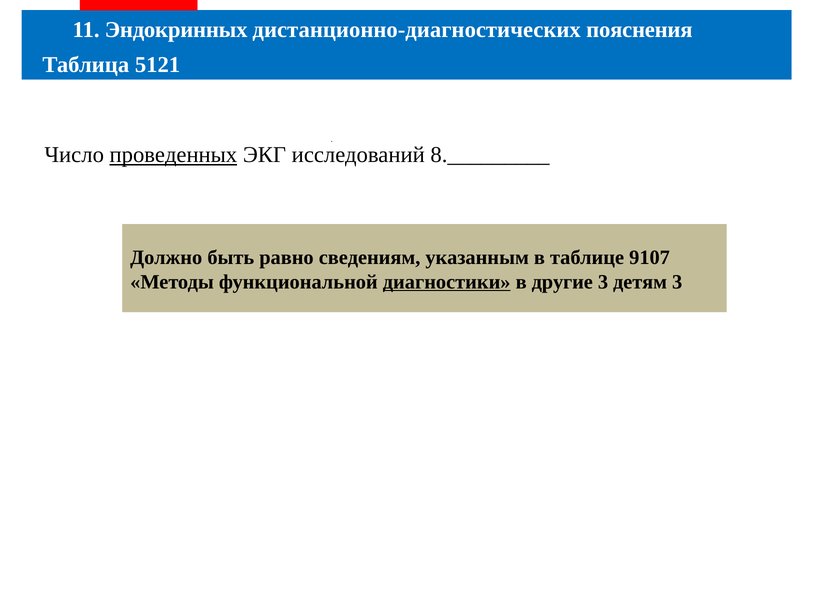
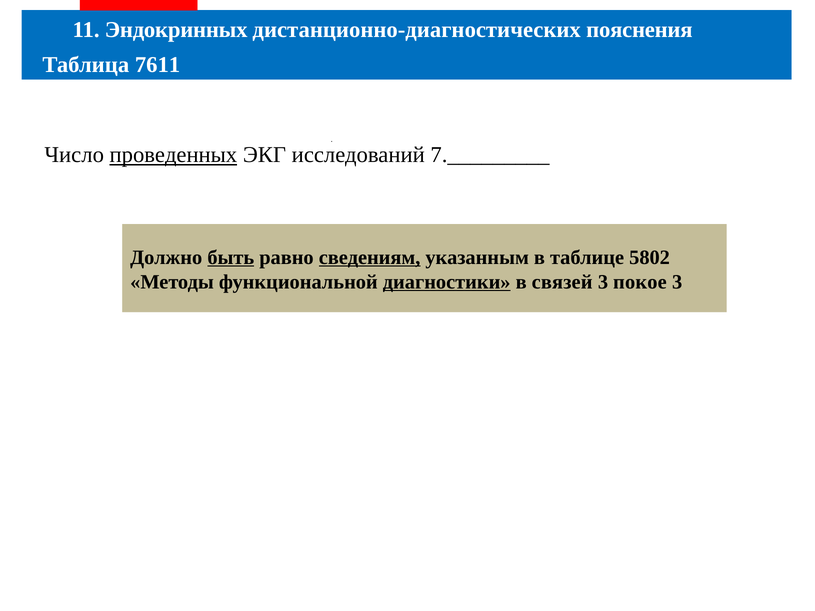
5121: 5121 -> 7611
8._________: 8._________ -> 7._________
быть underline: none -> present
сведениям underline: none -> present
9107: 9107 -> 5802
другие: другие -> связей
детям: детям -> покое
